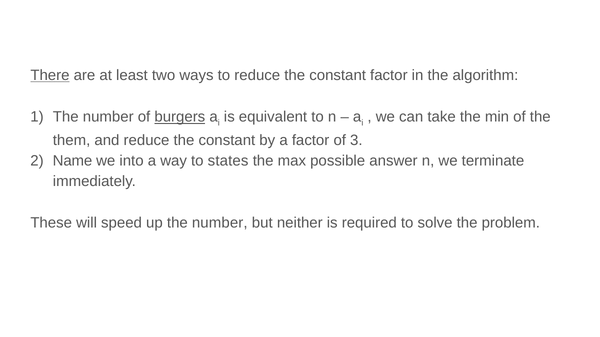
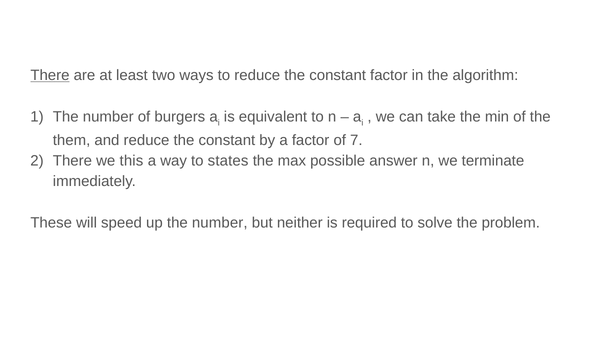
burgers underline: present -> none
3: 3 -> 7
2 Name: Name -> There
into: into -> this
